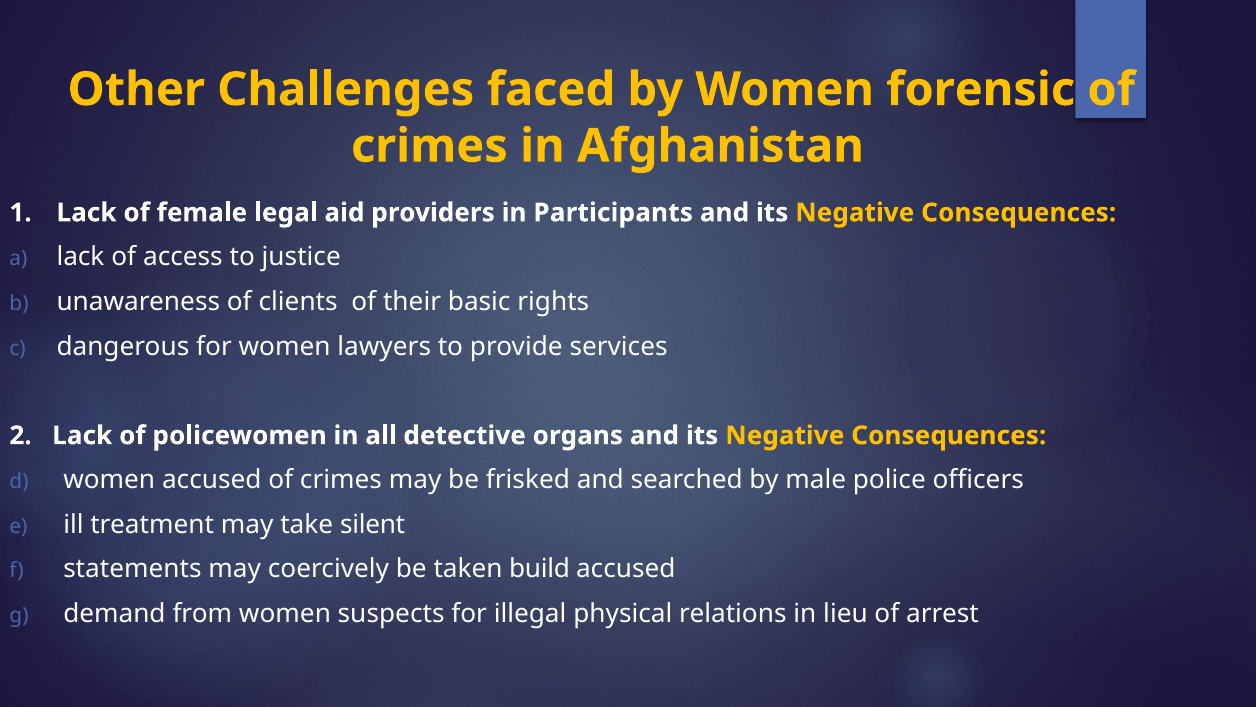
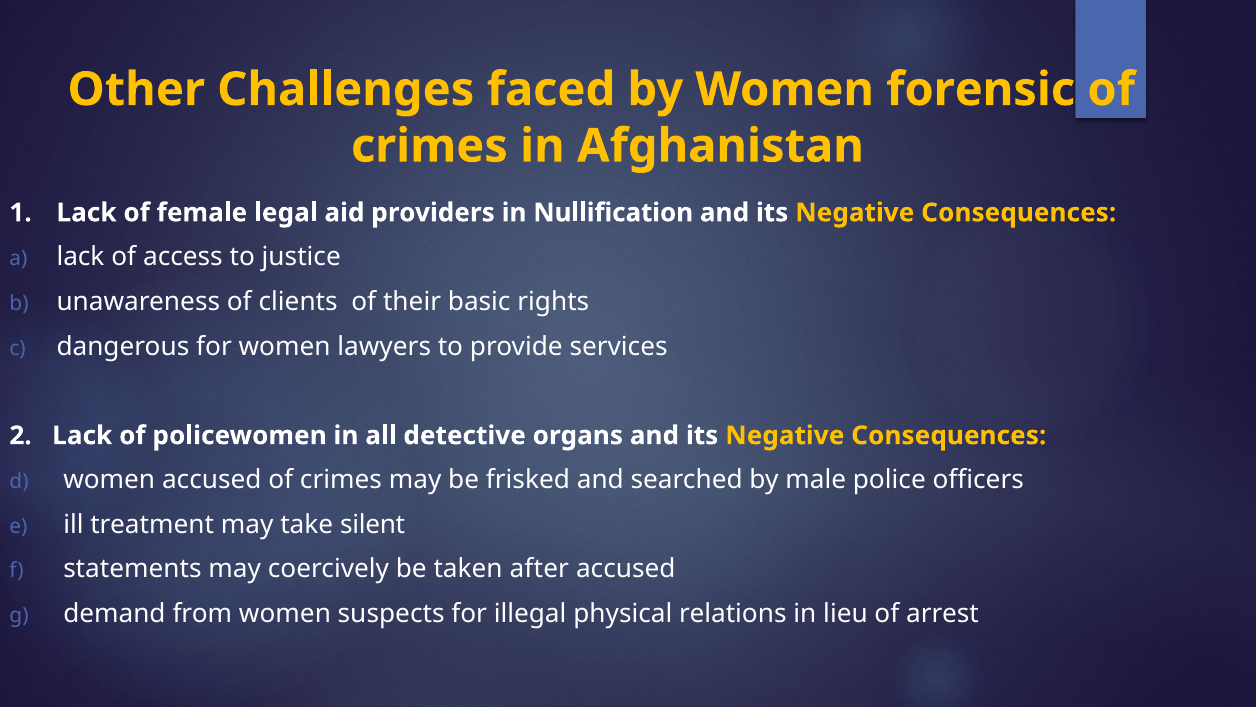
Participants: Participants -> Nullification
build: build -> after
